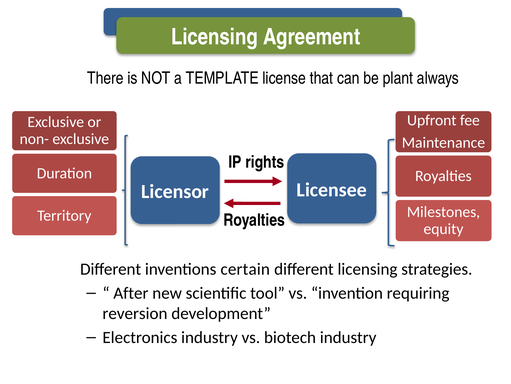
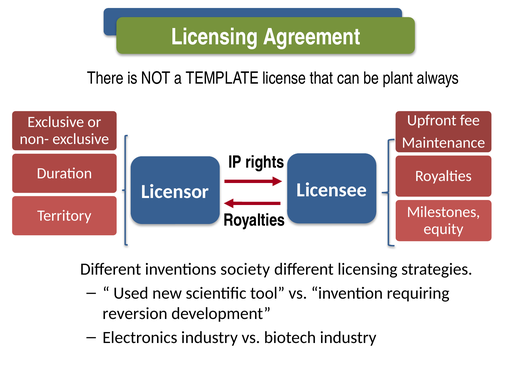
certain: certain -> society
After: After -> Used
